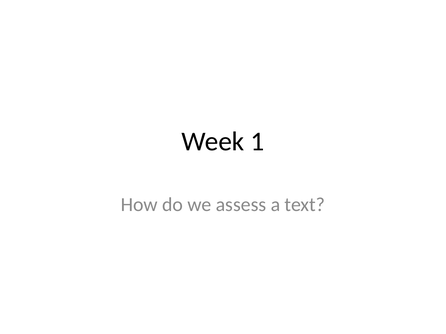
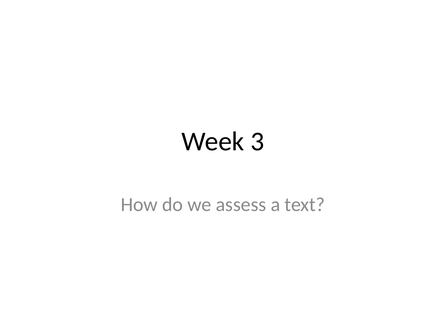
1: 1 -> 3
